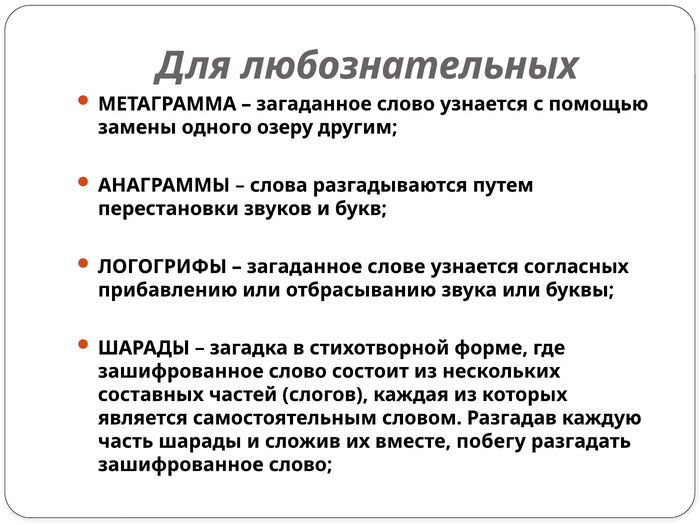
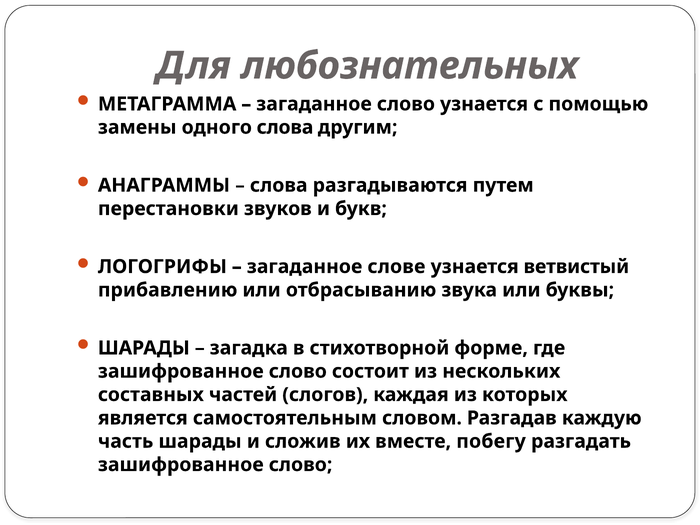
одного озеру: озеру -> слова
согласных: согласных -> ветвистый
